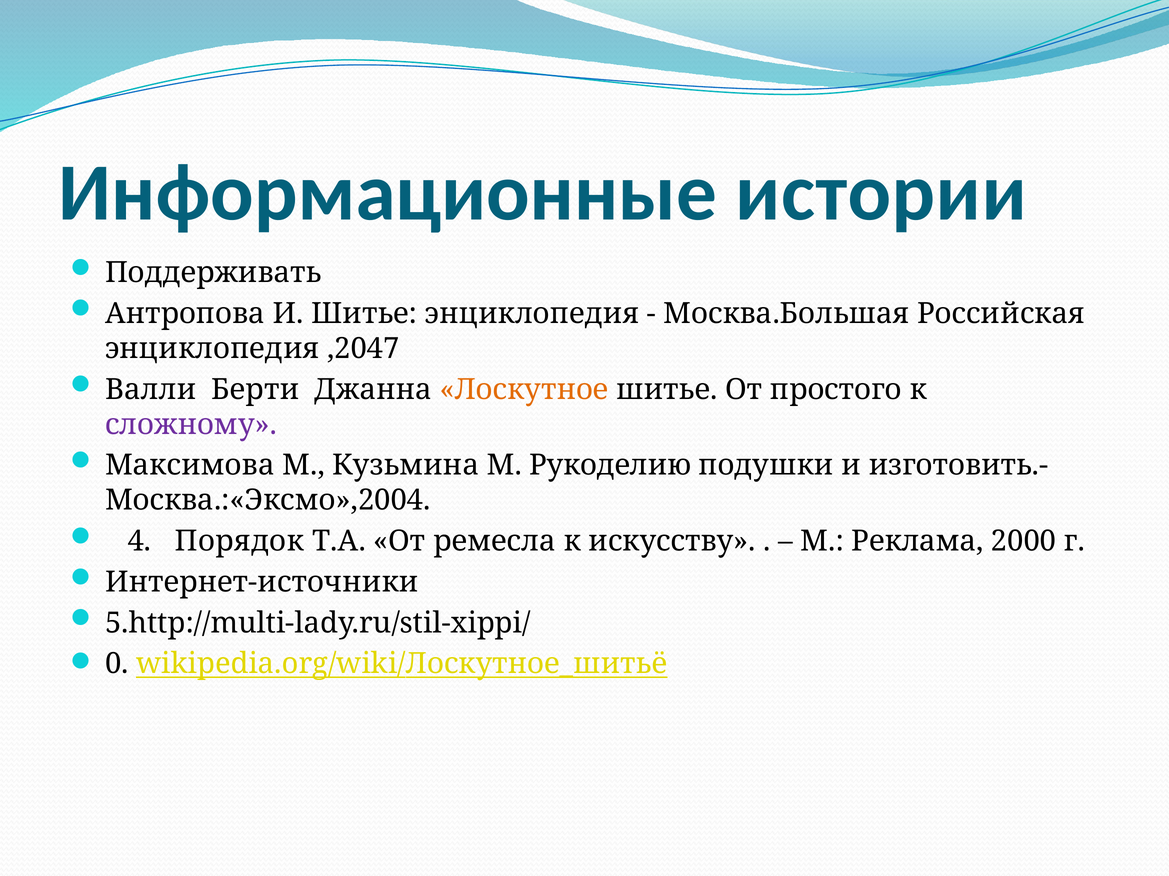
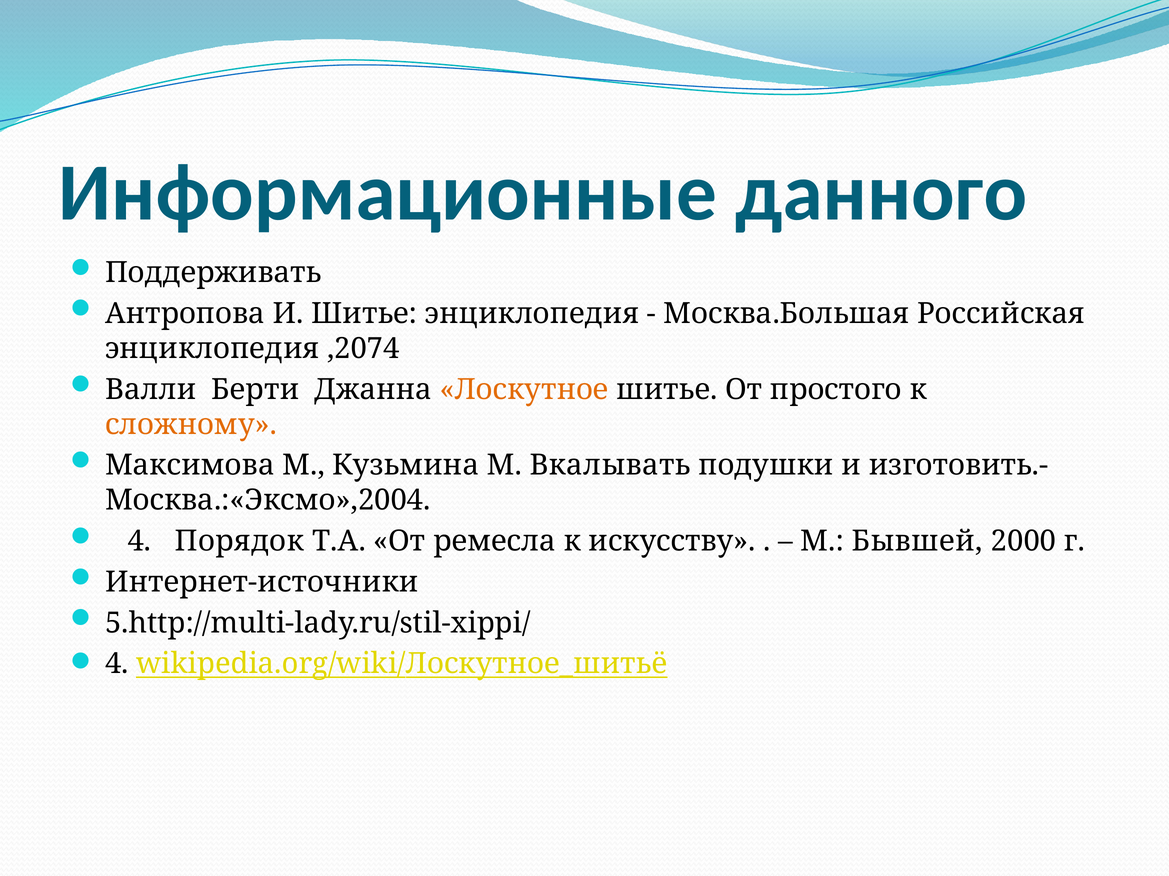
истории: истории -> данного
,2047: ,2047 -> ,2074
сложному colour: purple -> orange
Рукоделию: Рукоделию -> Вкалывать
Реклама: Реклама -> Бывшей
0 at (117, 664): 0 -> 4
